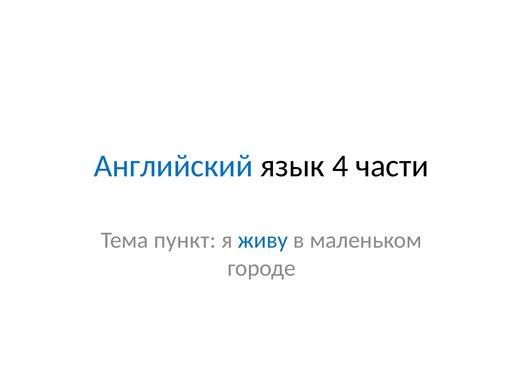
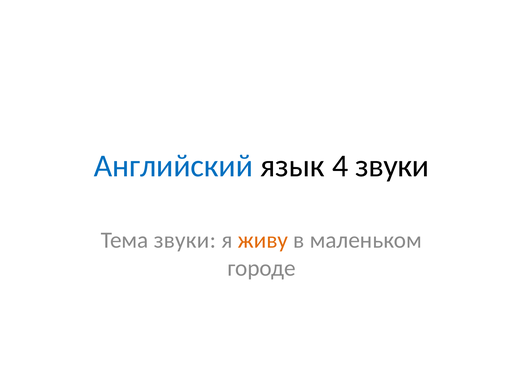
4 части: части -> звуки
Тема пункт: пункт -> звуки
живу colour: blue -> orange
